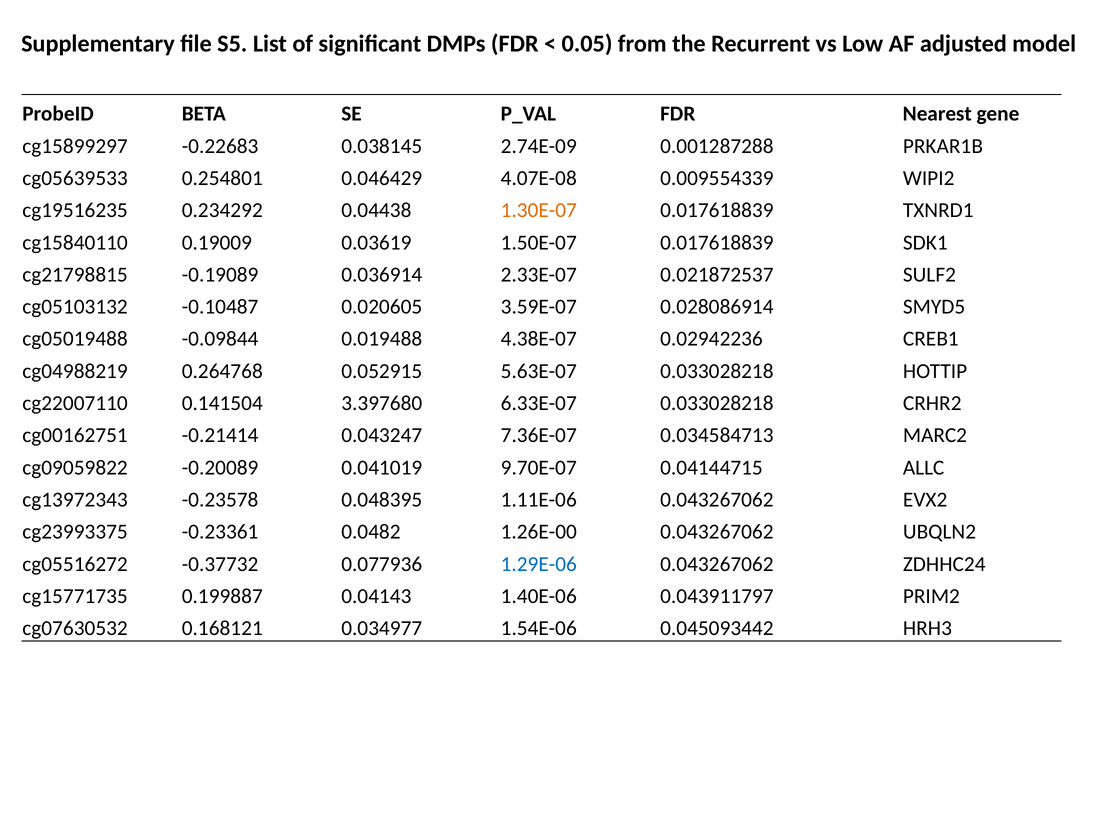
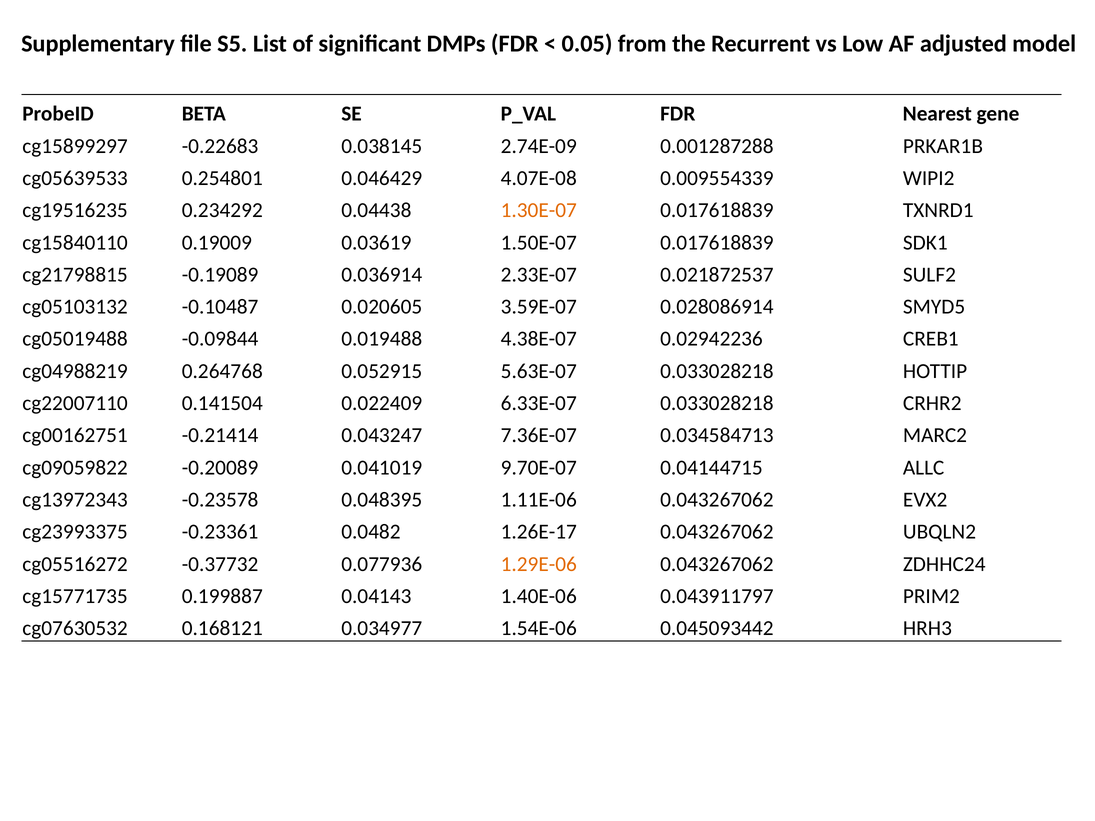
3.397680: 3.397680 -> 0.022409
1.26E-00: 1.26E-00 -> 1.26E-17
1.29E-06 colour: blue -> orange
